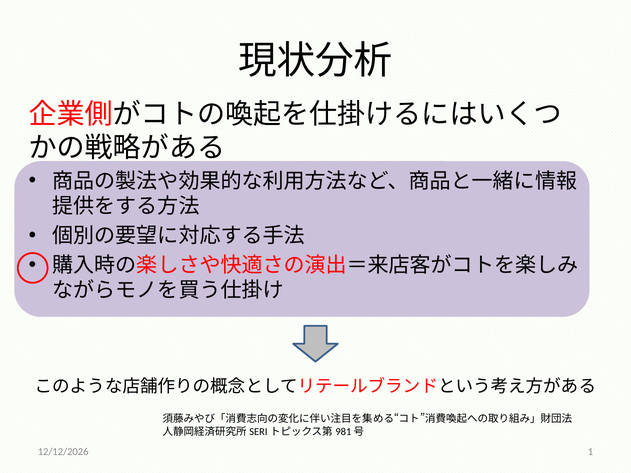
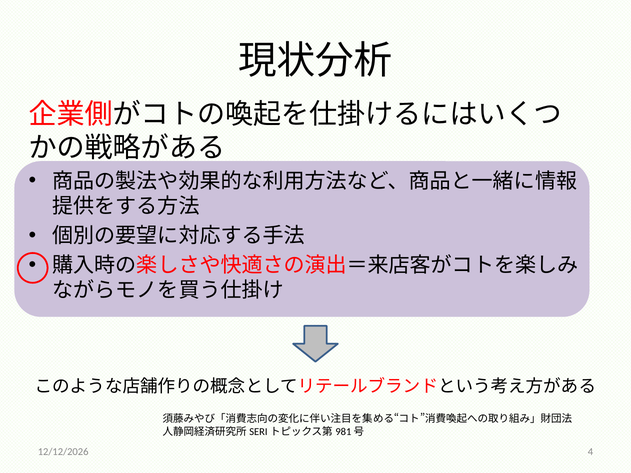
1: 1 -> 4
